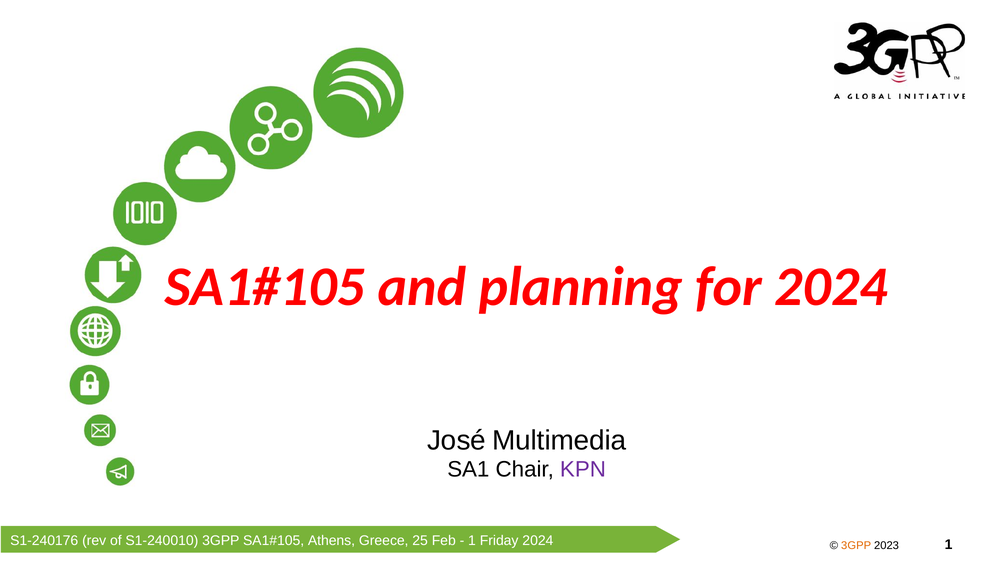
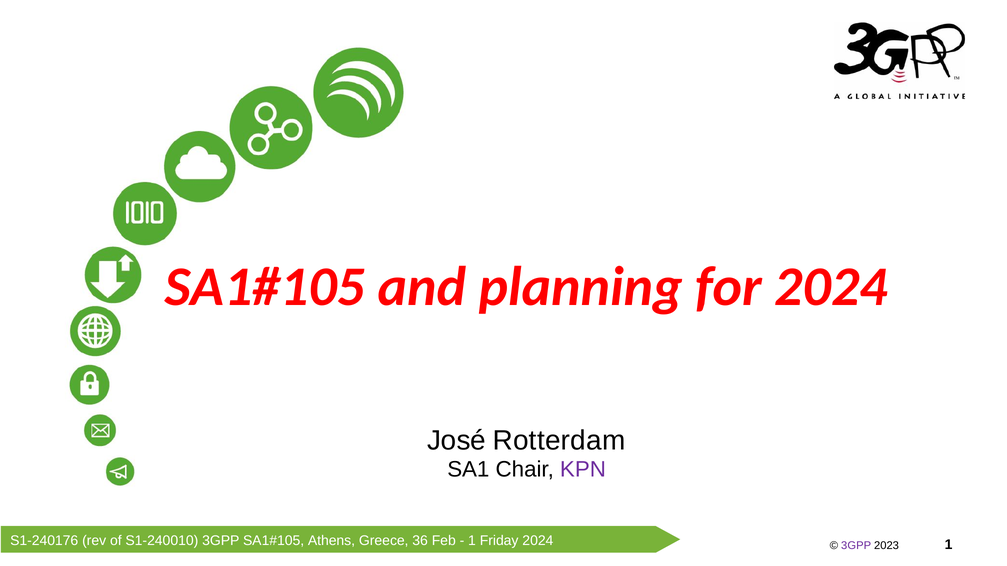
Multimedia: Multimedia -> Rotterdam
25: 25 -> 36
3GPP at (856, 546) colour: orange -> purple
